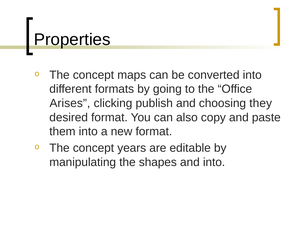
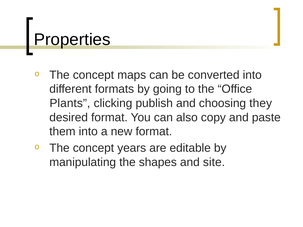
Arises: Arises -> Plants
and into: into -> site
